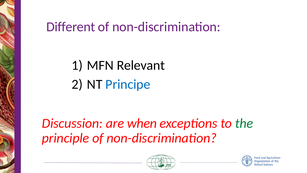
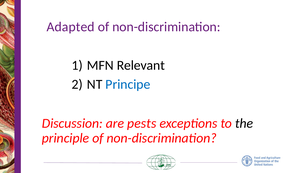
Different: Different -> Adapted
when: when -> pests
the colour: green -> black
